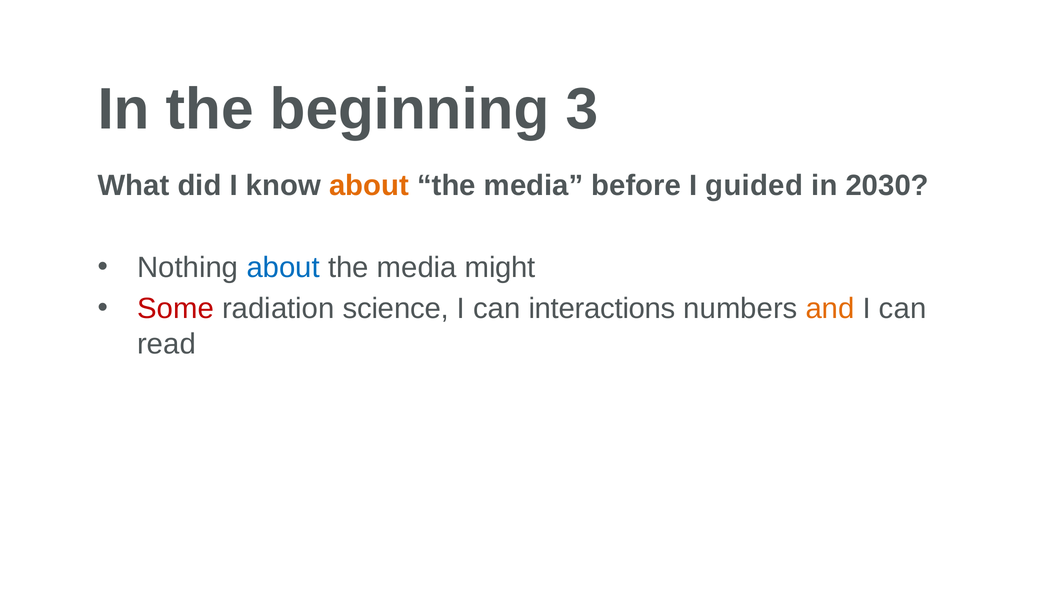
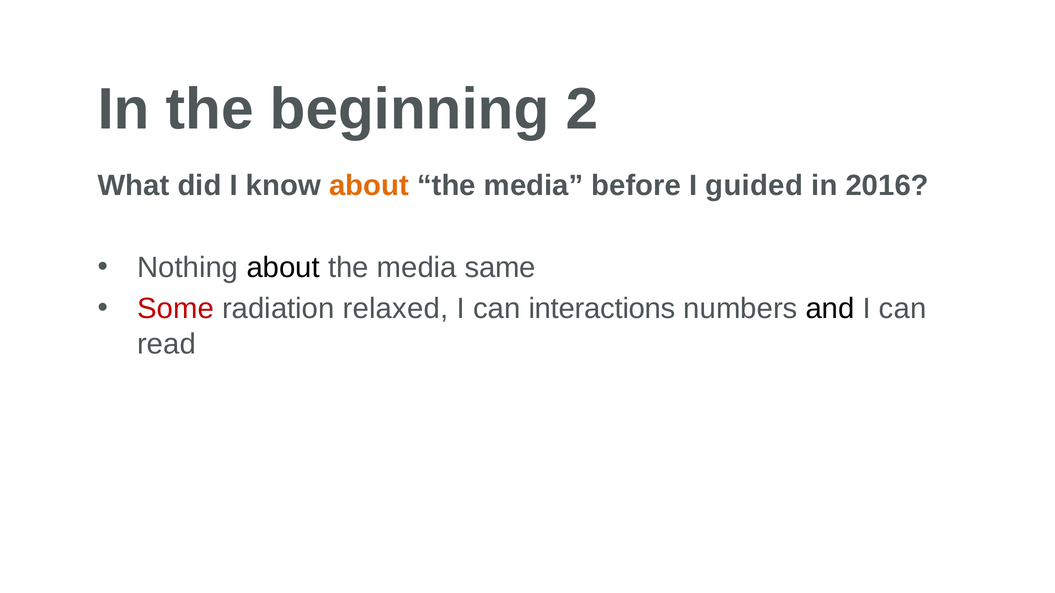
3: 3 -> 2
2030: 2030 -> 2016
about at (283, 268) colour: blue -> black
might: might -> same
science: science -> relaxed
and colour: orange -> black
